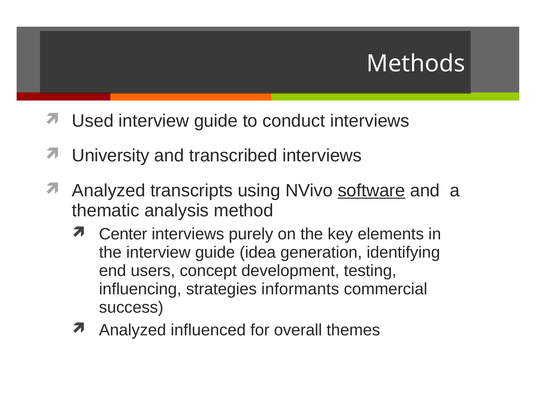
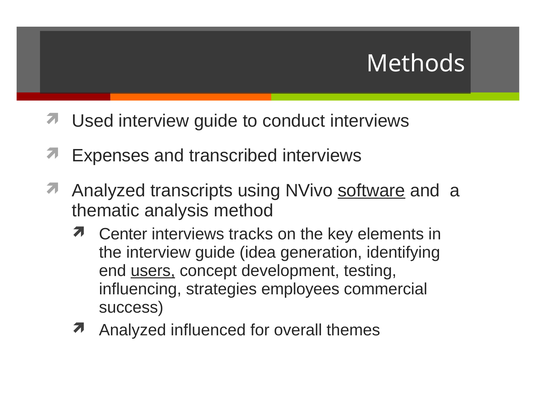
University: University -> Expenses
purely: purely -> tracks
users underline: none -> present
informants: informants -> employees
